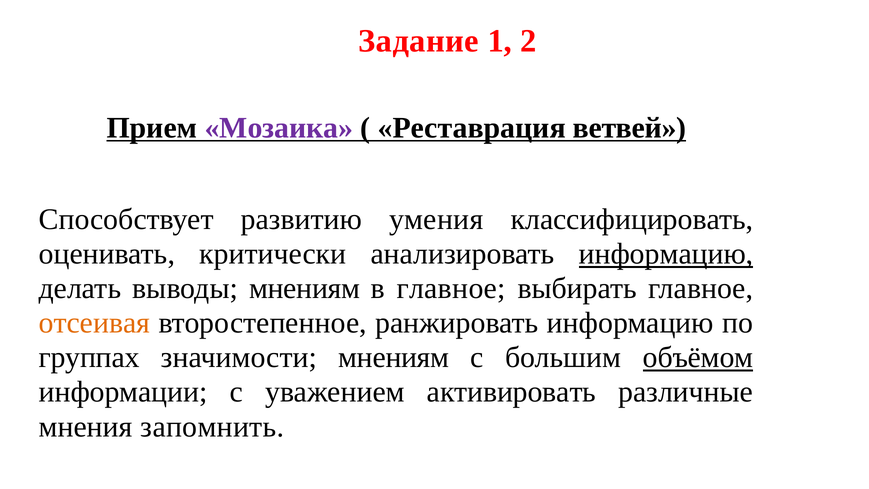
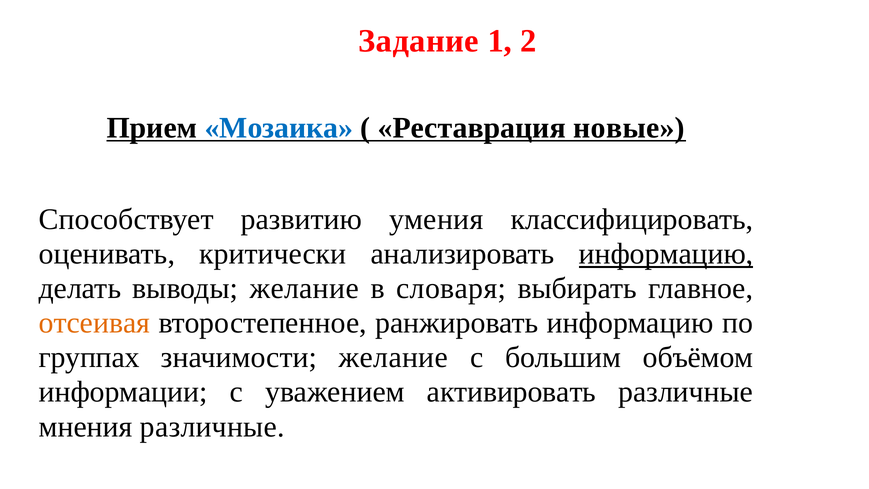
Мозаика colour: purple -> blue
ветвей: ветвей -> новые
выводы мнениям: мнениям -> желание
в главное: главное -> словаря
значимости мнениям: мнениям -> желание
объёмом underline: present -> none
мнения запомнить: запомнить -> различные
